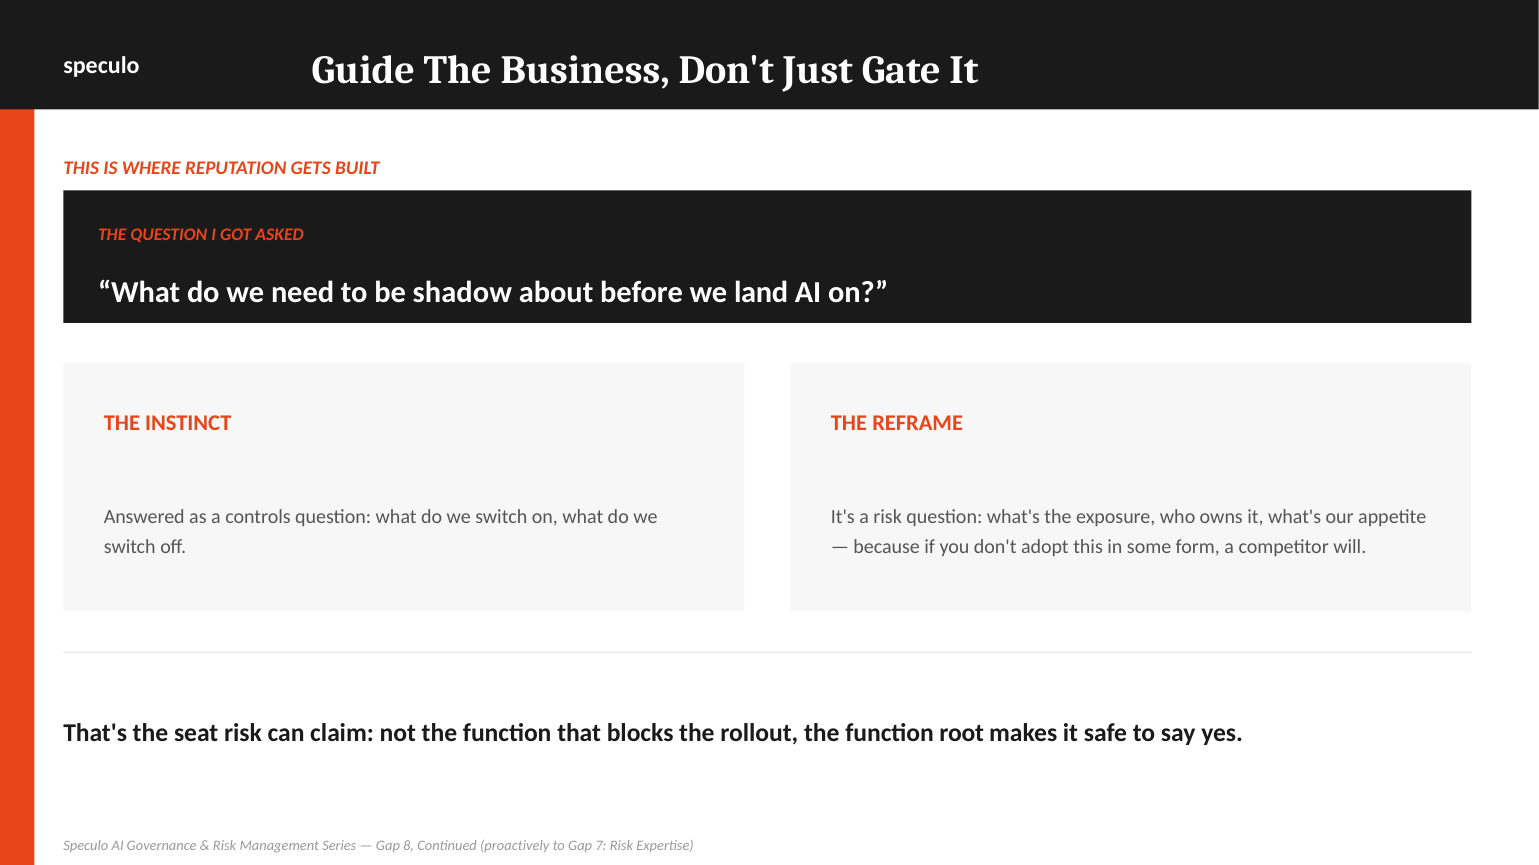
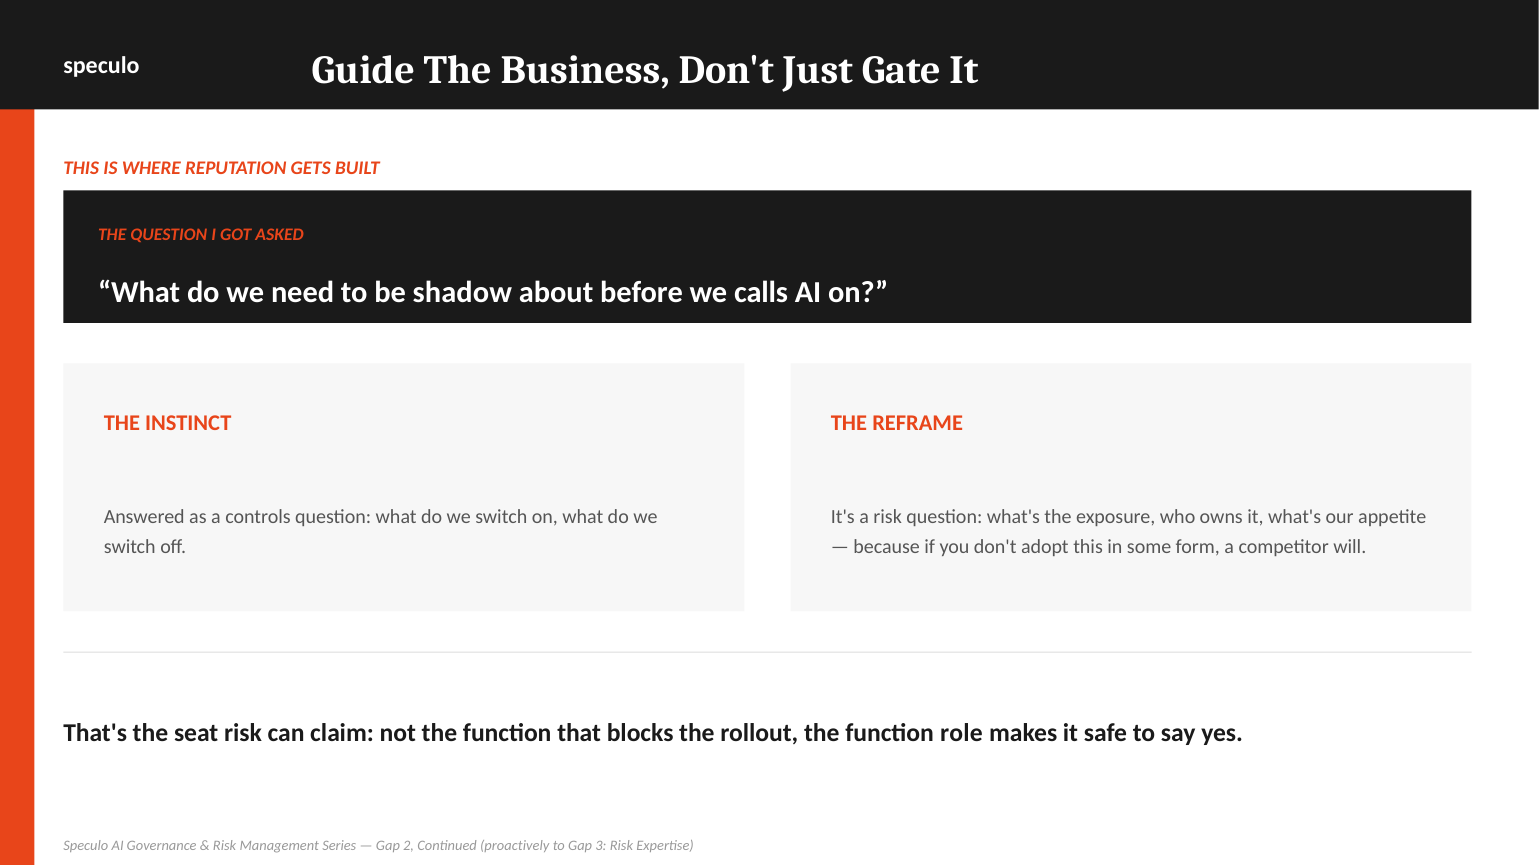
land: land -> calls
root: root -> role
8: 8 -> 2
7: 7 -> 3
